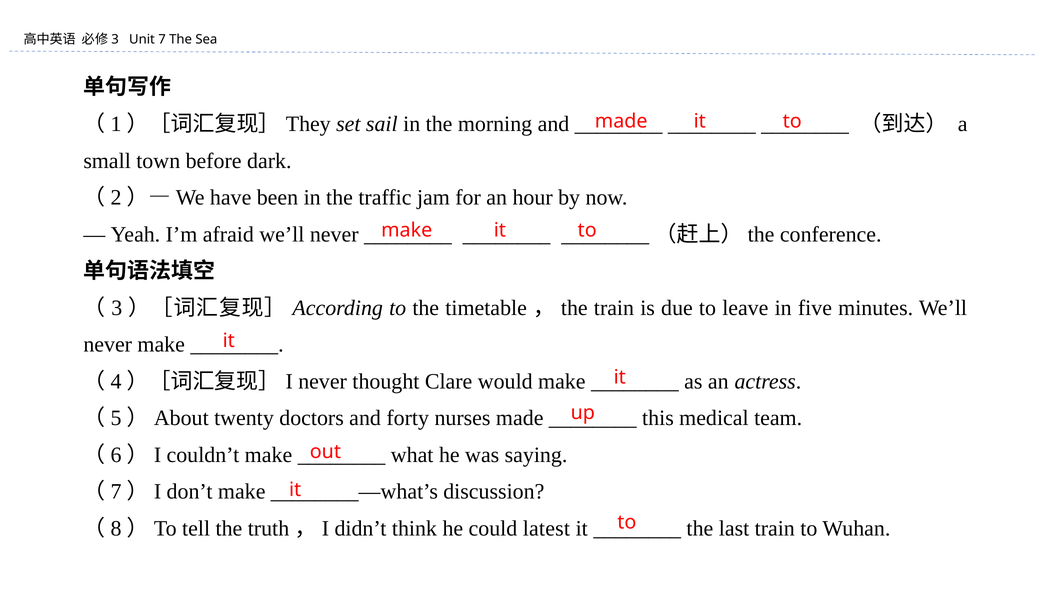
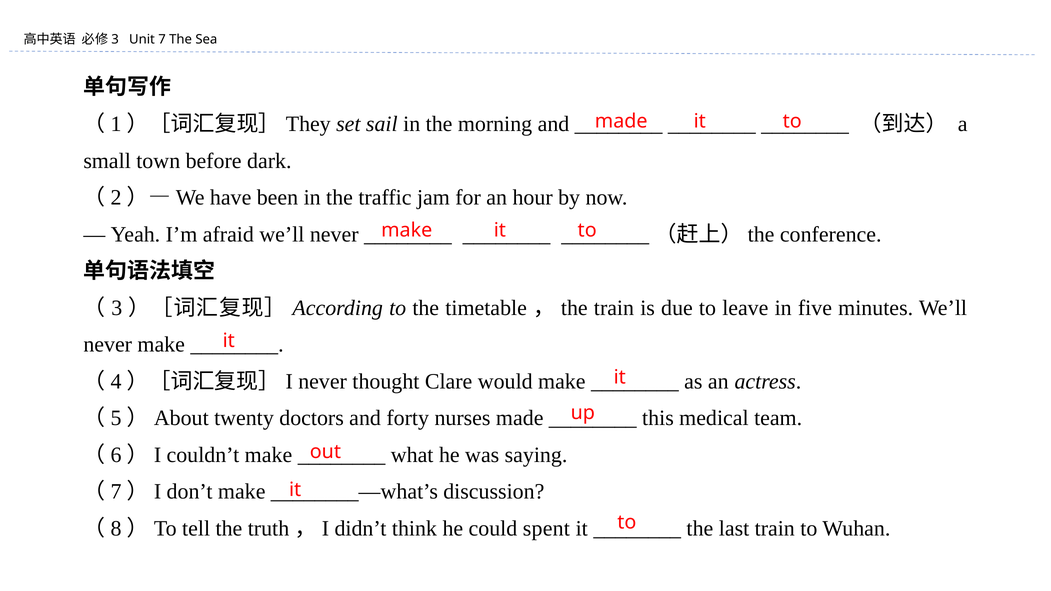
latest: latest -> spent
